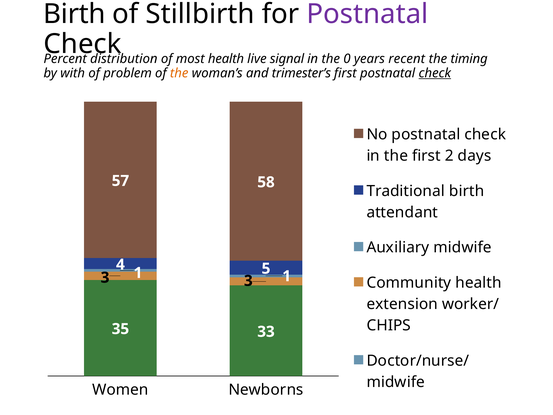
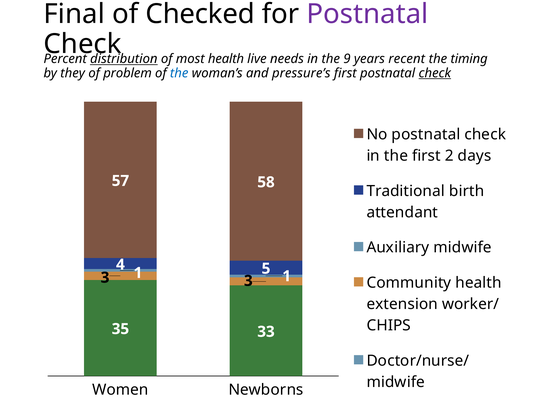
Birth at (74, 14): Birth -> Final
Stillbirth: Stillbirth -> Checked
distribution underline: none -> present
signal: signal -> needs
0: 0 -> 9
with: with -> they
the at (179, 73) colour: orange -> blue
trimester’s: trimester’s -> pressure’s
